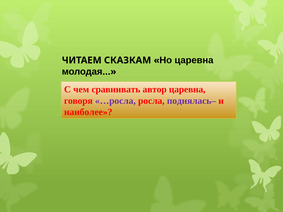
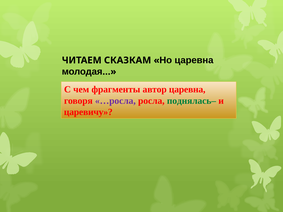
сравнивать: сравнивать -> фрагменты
поднялась– colour: purple -> green
наиболее: наиболее -> царевичу
